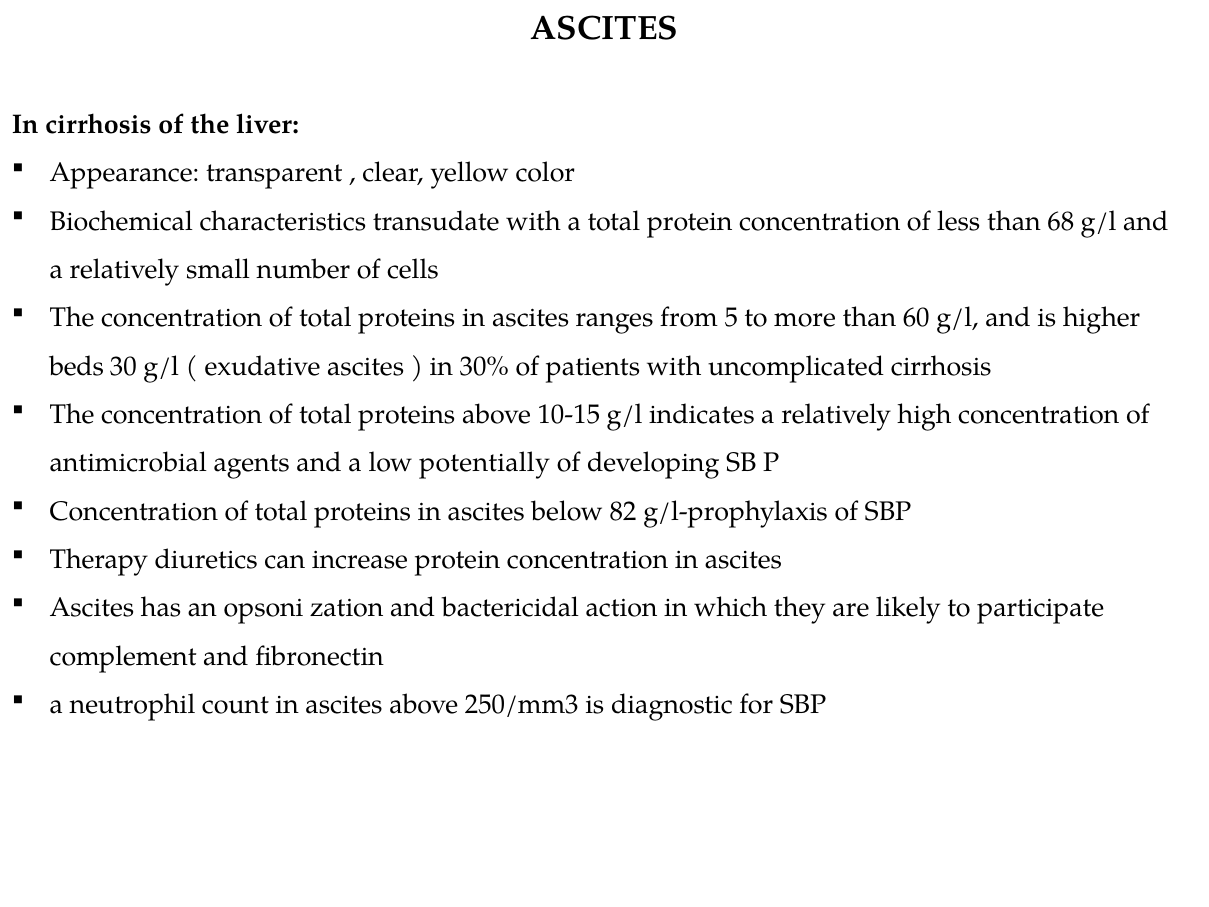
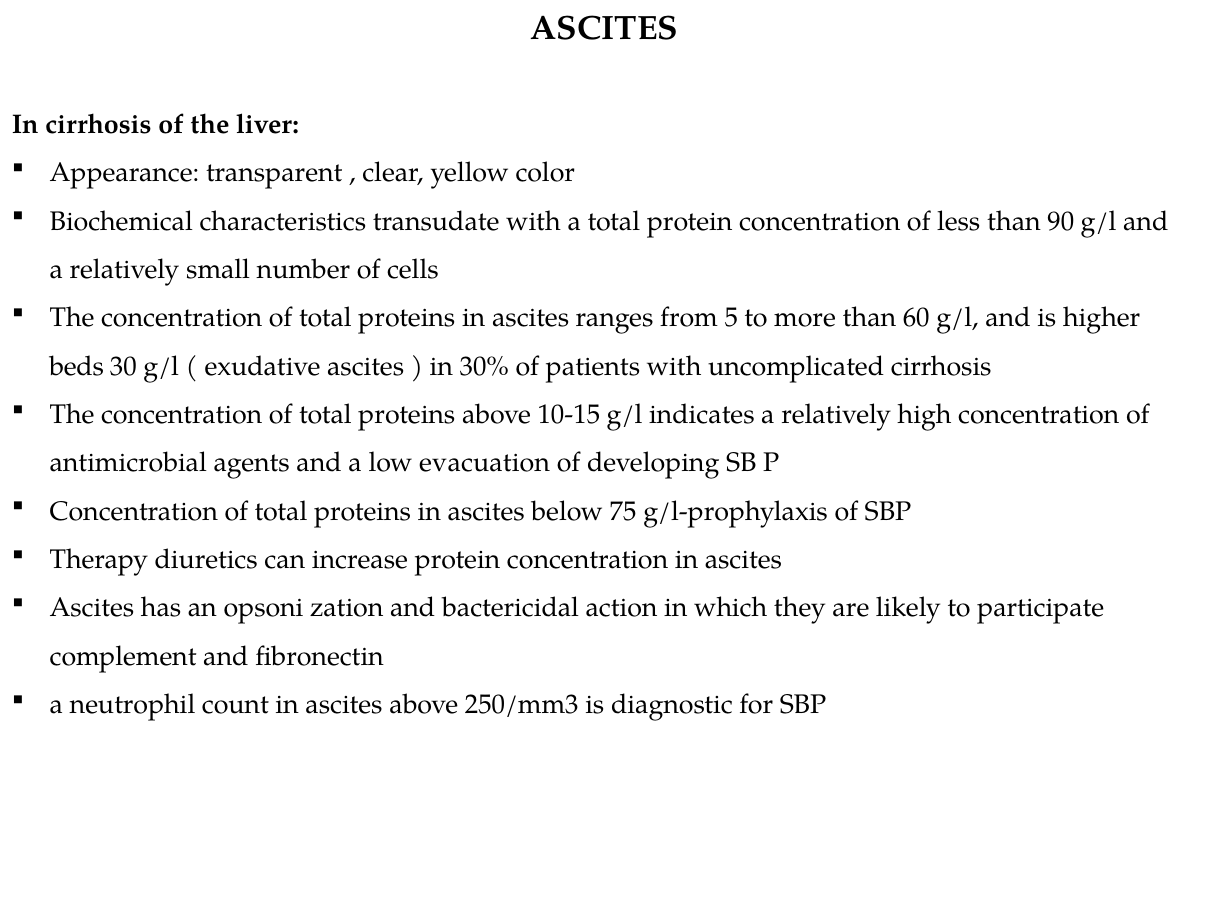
68: 68 -> 90
potentially: potentially -> evacuation
82: 82 -> 75
